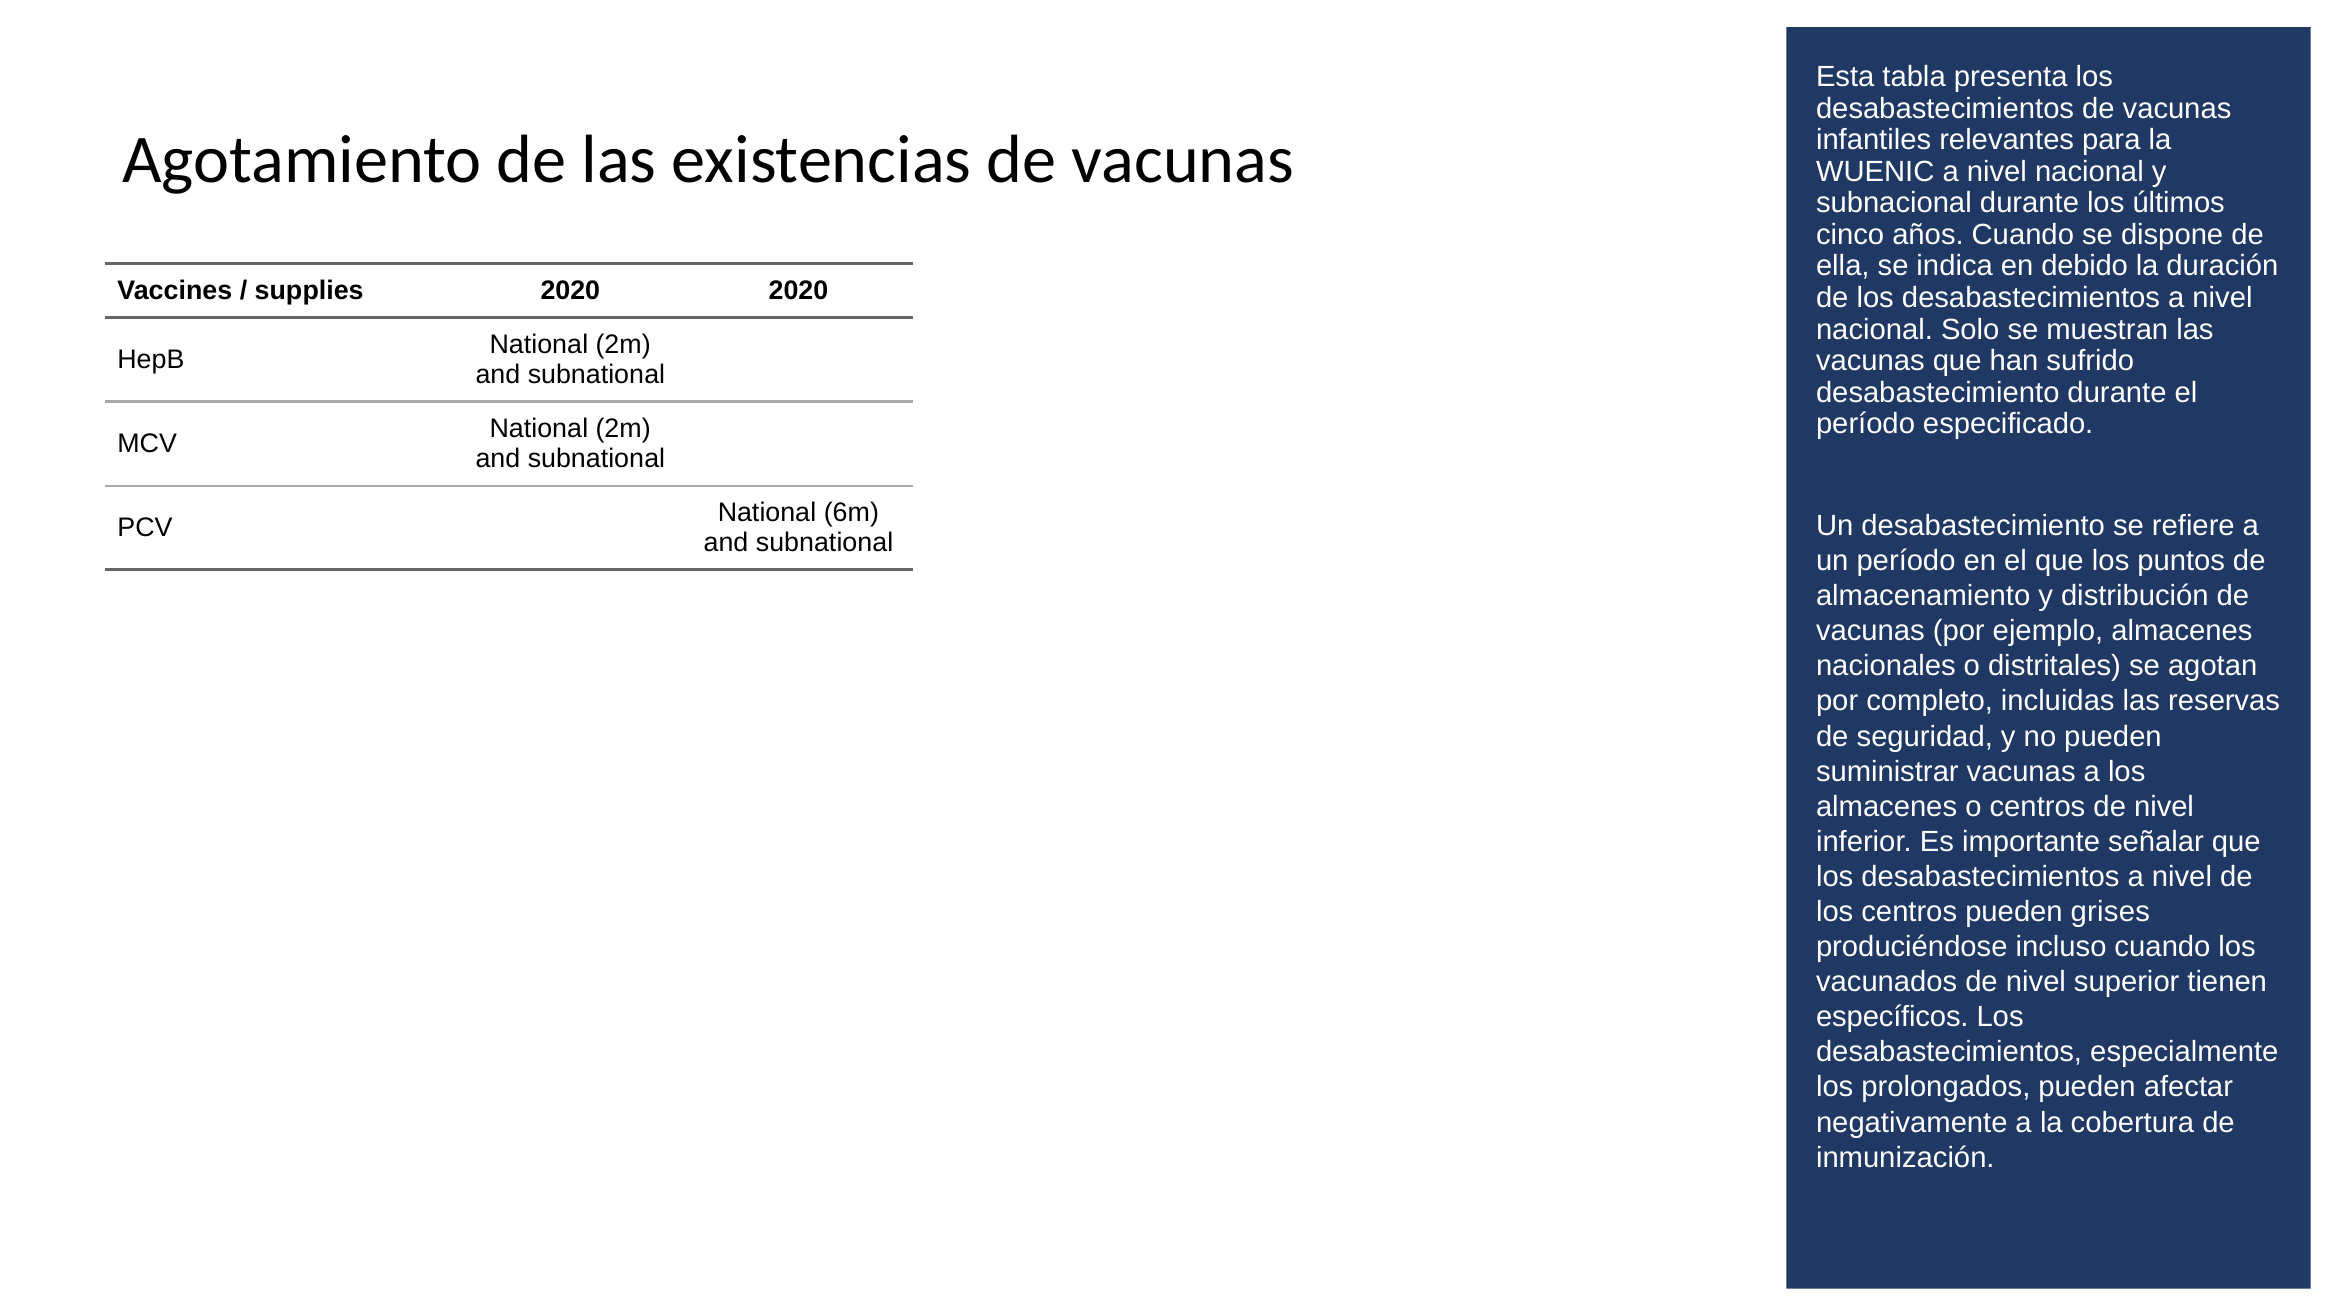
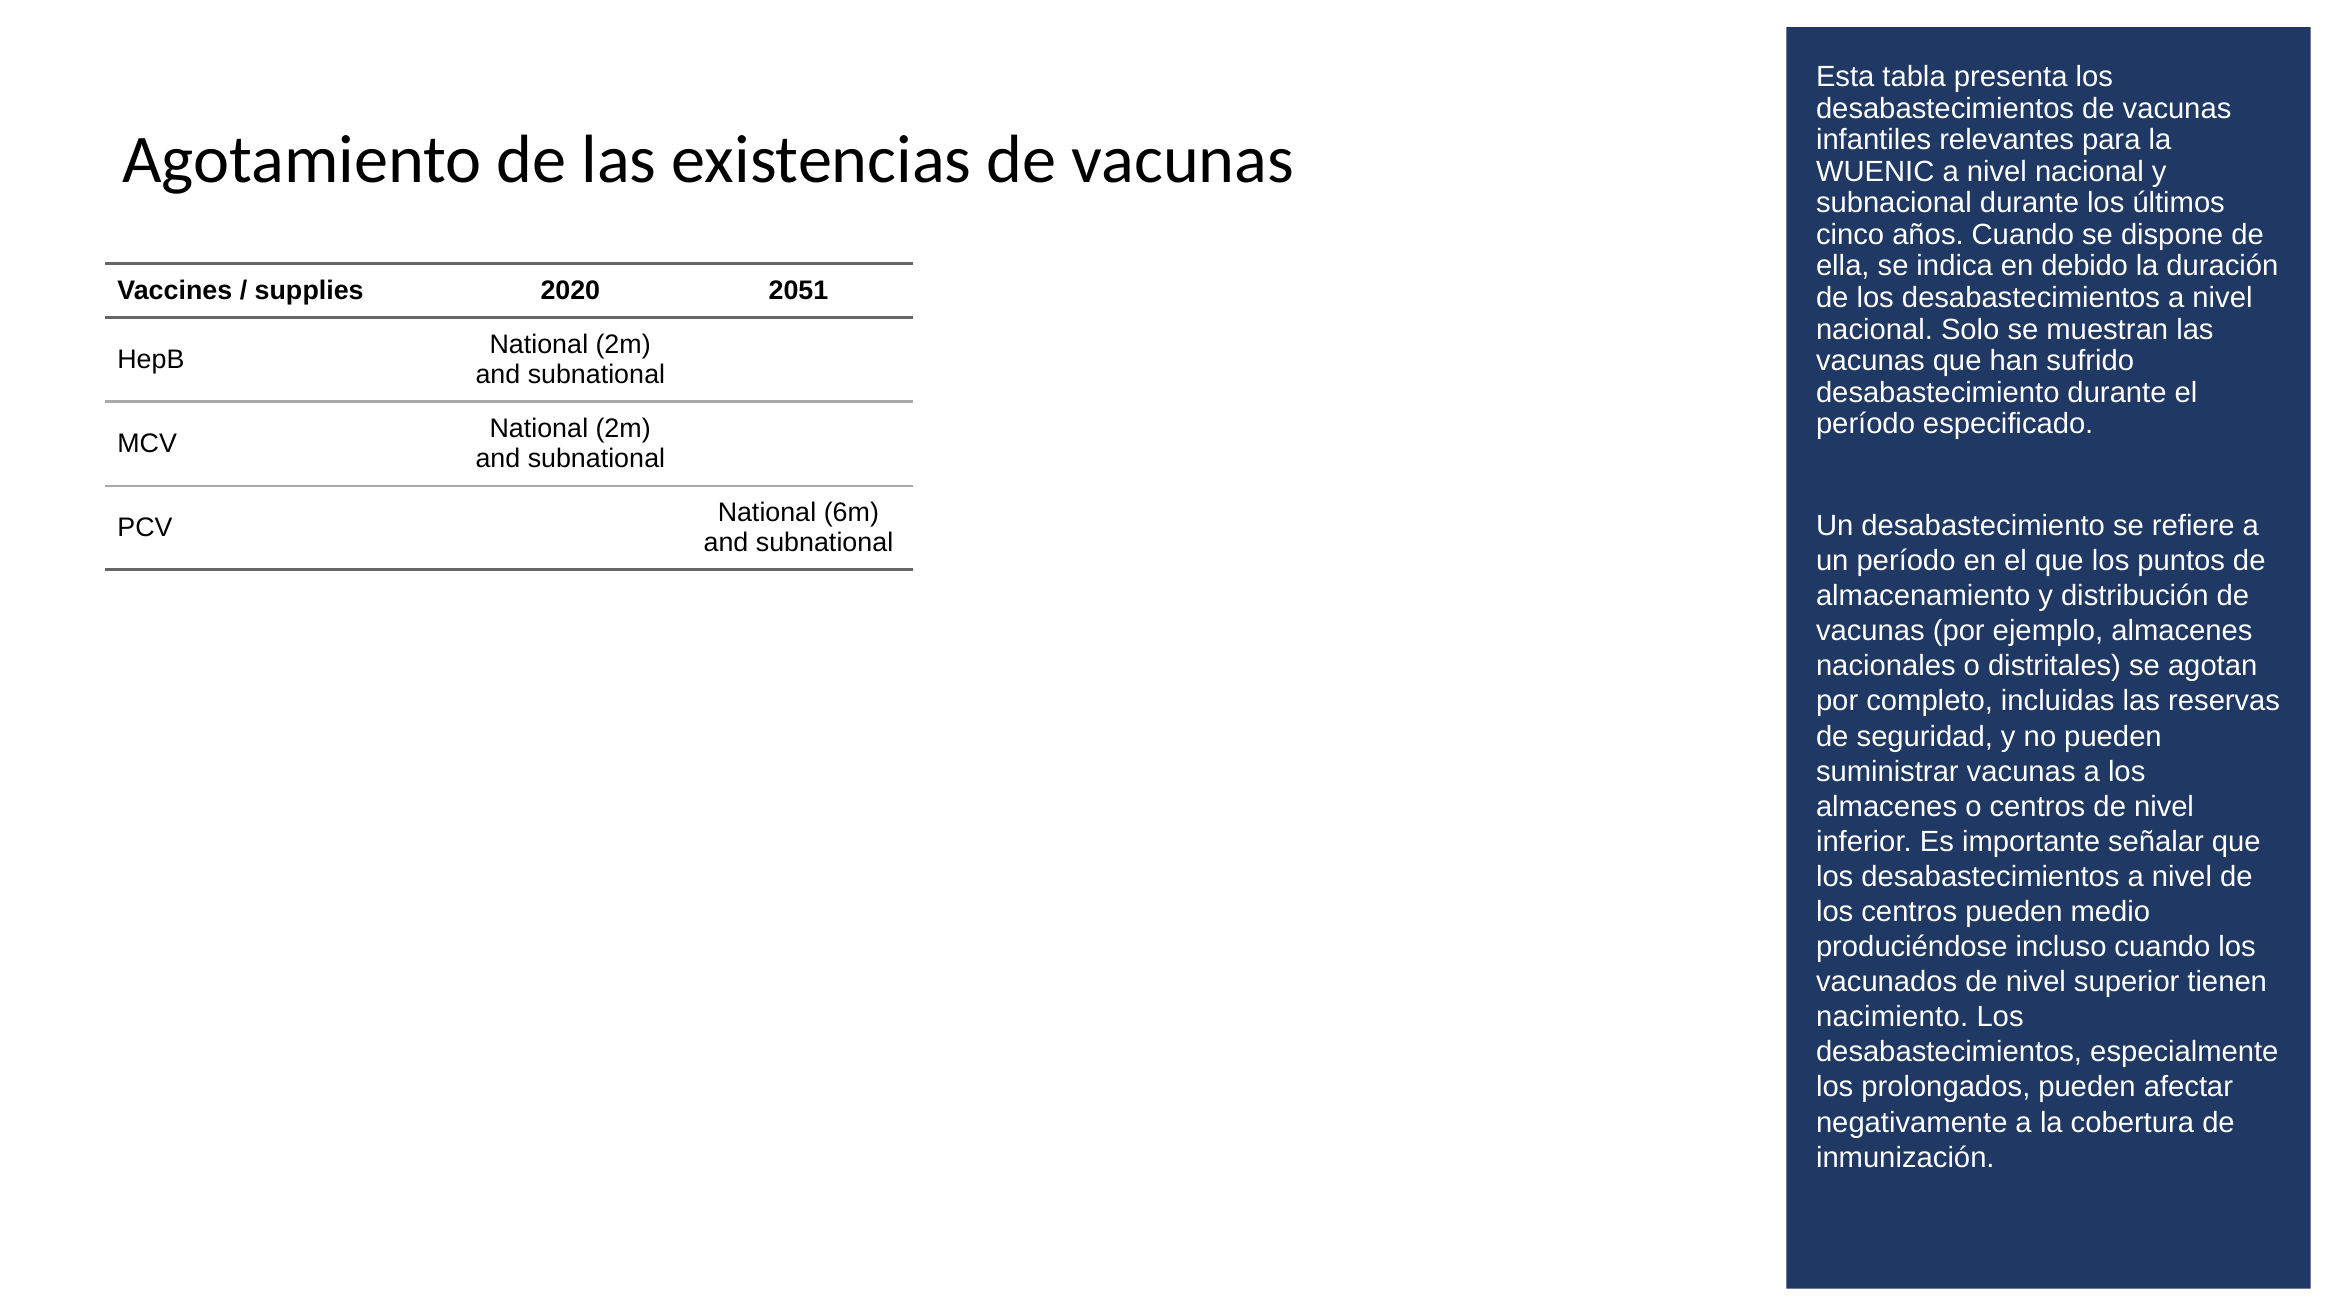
2020 2020: 2020 -> 2051
grises: grises -> medio
específicos: específicos -> nacimiento
